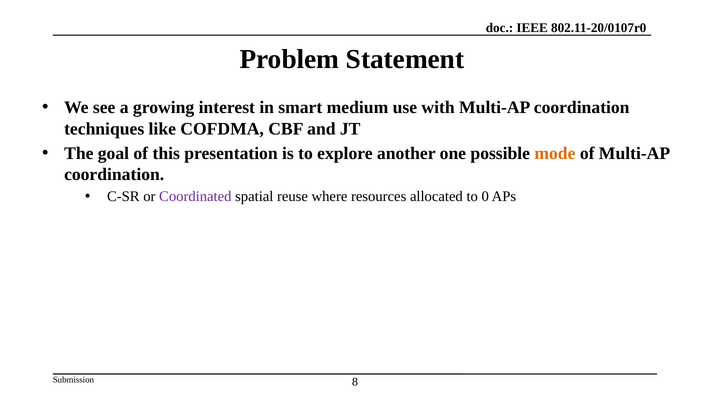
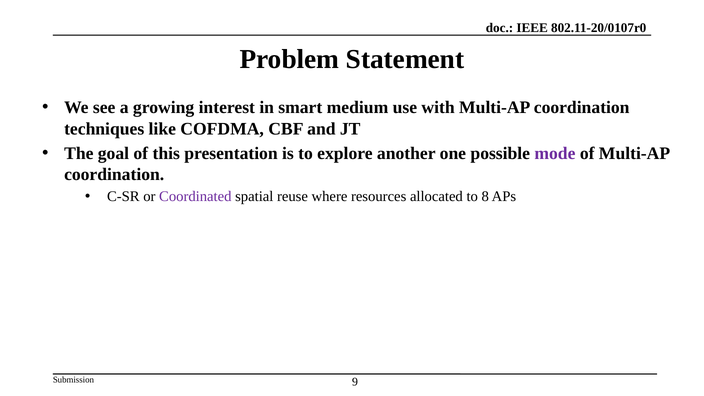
mode colour: orange -> purple
0: 0 -> 8
8: 8 -> 9
